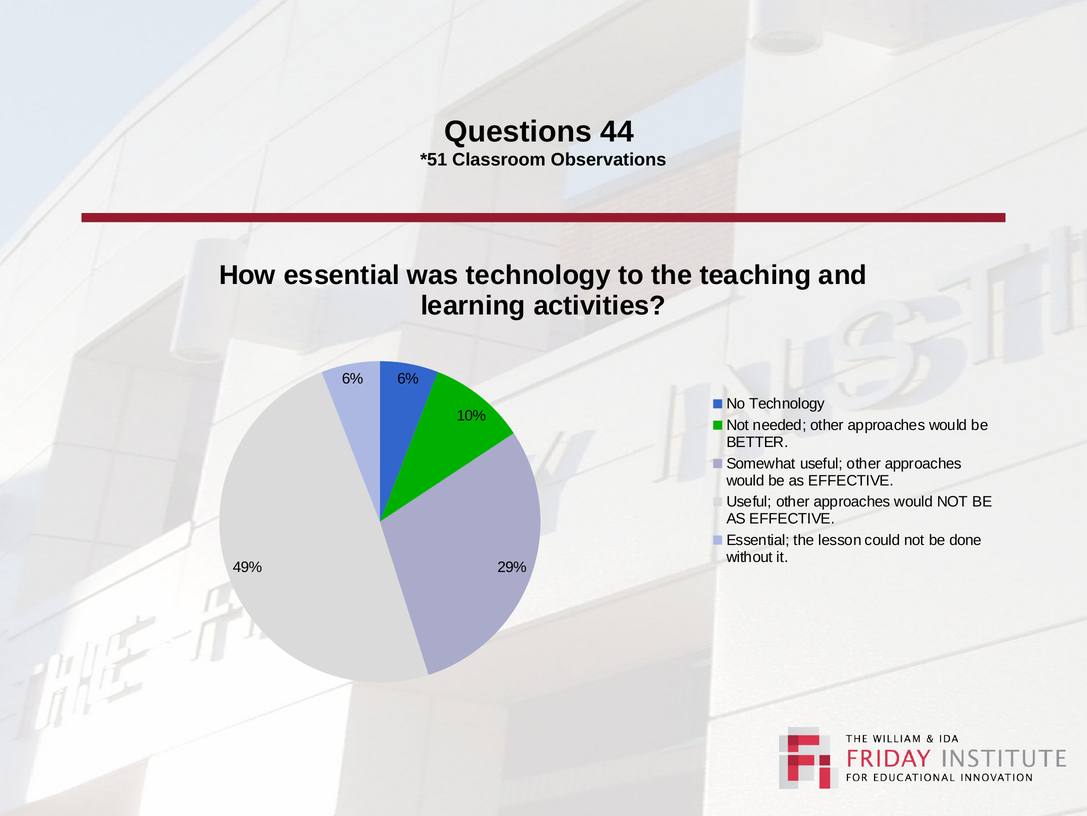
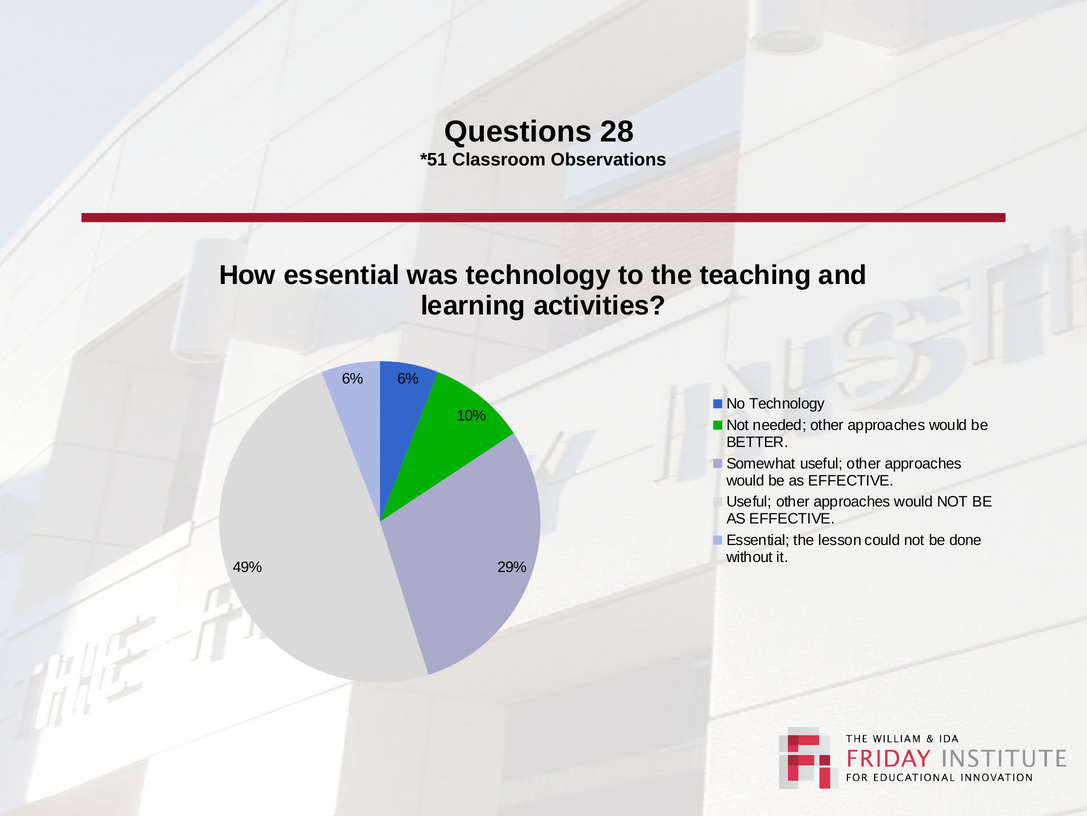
44: 44 -> 28
